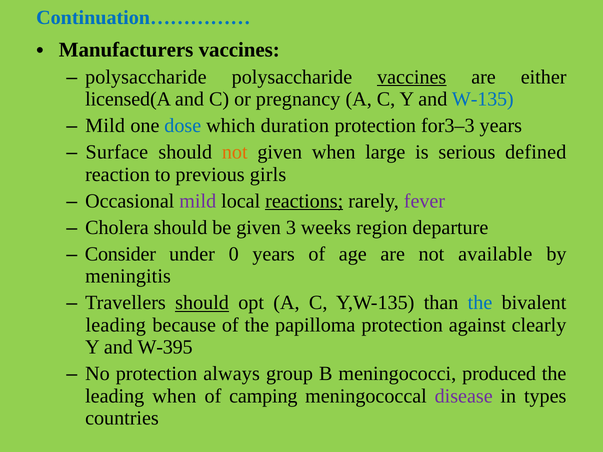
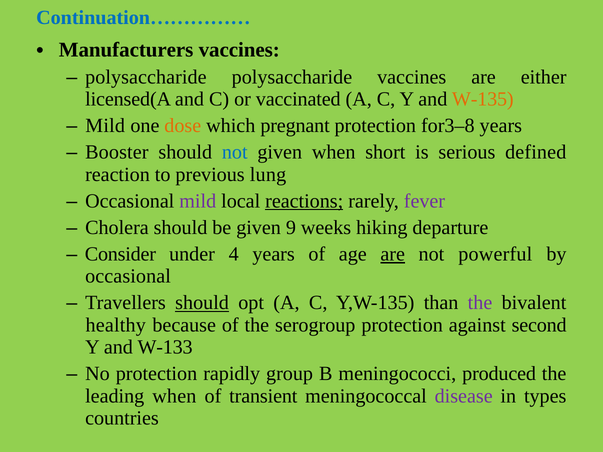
vaccines at (412, 77) underline: present -> none
pregnancy: pregnancy -> vaccinated
W-135 colour: blue -> orange
dose colour: blue -> orange
duration: duration -> pregnant
for3–3: for3–3 -> for3–8
Surface: Surface -> Booster
not at (235, 152) colour: orange -> blue
large: large -> short
girls: girls -> lung
3: 3 -> 9
region: region -> hiking
0: 0 -> 4
are at (393, 254) underline: none -> present
available: available -> powerful
meningitis at (128, 276): meningitis -> occasional
the at (480, 303) colour: blue -> purple
leading at (116, 325): leading -> healthy
papilloma: papilloma -> serogroup
clearly: clearly -> second
W-395: W-395 -> W-133
always: always -> rapidly
camping: camping -> transient
